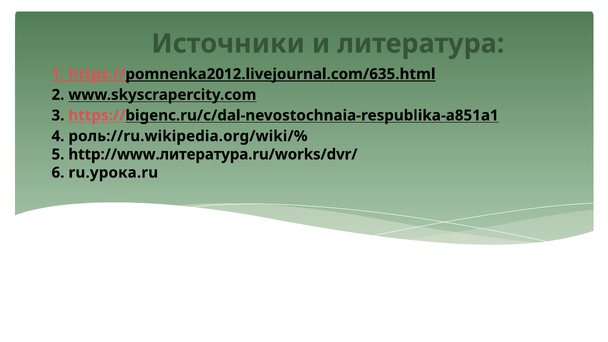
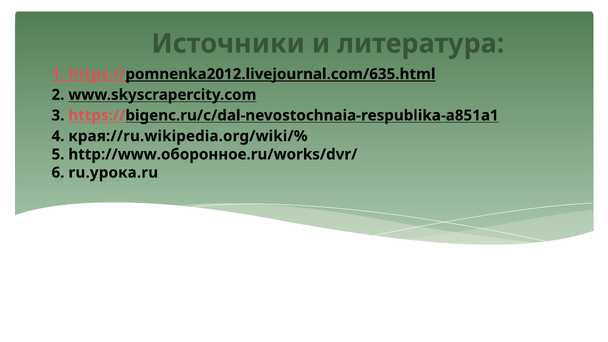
роль://ru.wikipedia.org/wiki/%: роль://ru.wikipedia.org/wiki/% -> края://ru.wikipedia.org/wiki/%
http://www.литература.ru/works/dvr/: http://www.литература.ru/works/dvr/ -> http://www.оборонное.ru/works/dvr/
